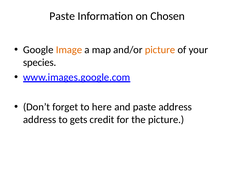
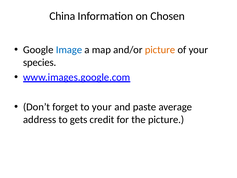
Paste at (62, 16): Paste -> China
Image colour: orange -> blue
to here: here -> your
paste address: address -> average
